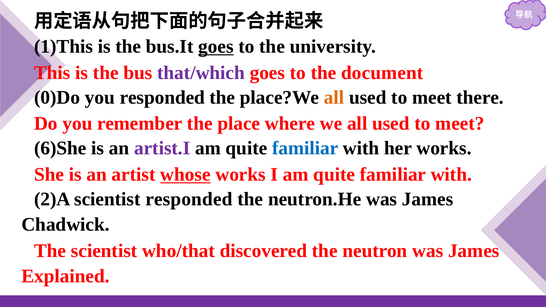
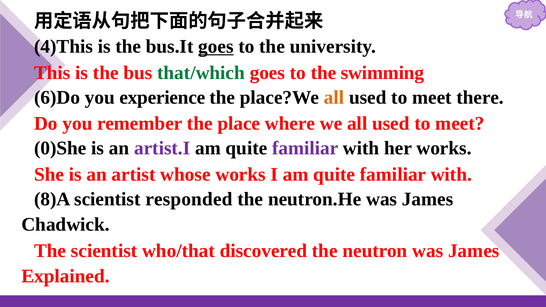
1)This: 1)This -> 4)This
that/which colour: purple -> green
document: document -> swimming
0)Do: 0)Do -> 6)Do
you responded: responded -> experience
6)She: 6)She -> 0)She
familiar at (305, 148) colour: blue -> purple
whose underline: present -> none
2)A: 2)A -> 8)A
